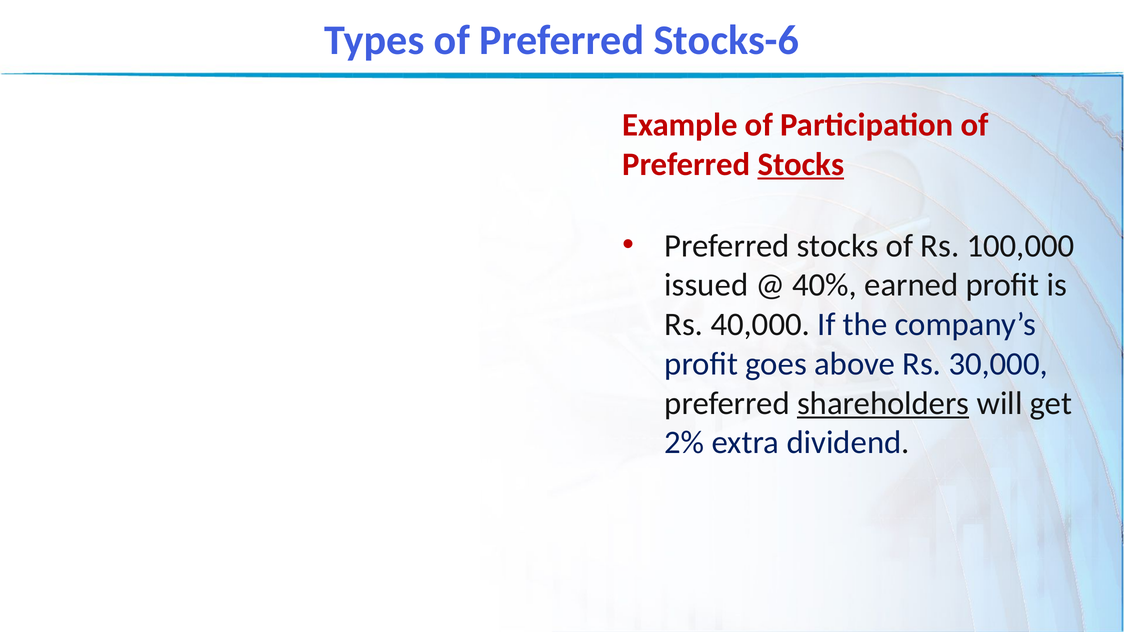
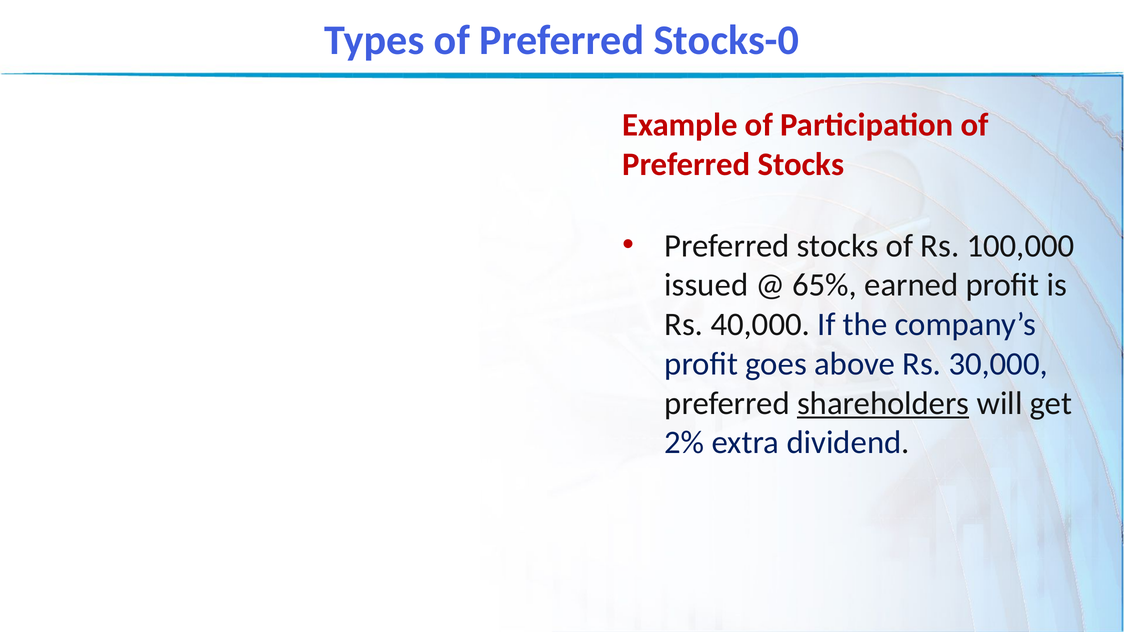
Stocks-6: Stocks-6 -> Stocks-0
Stocks at (801, 164) underline: present -> none
40%: 40% -> 65%
